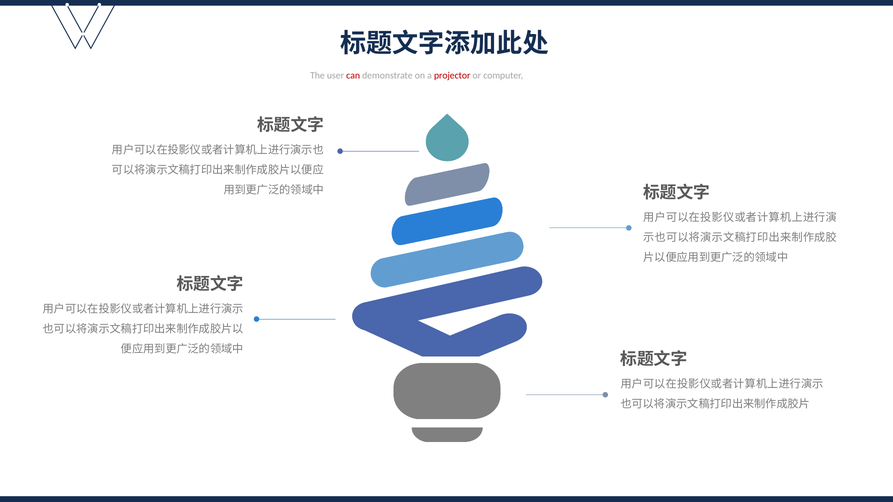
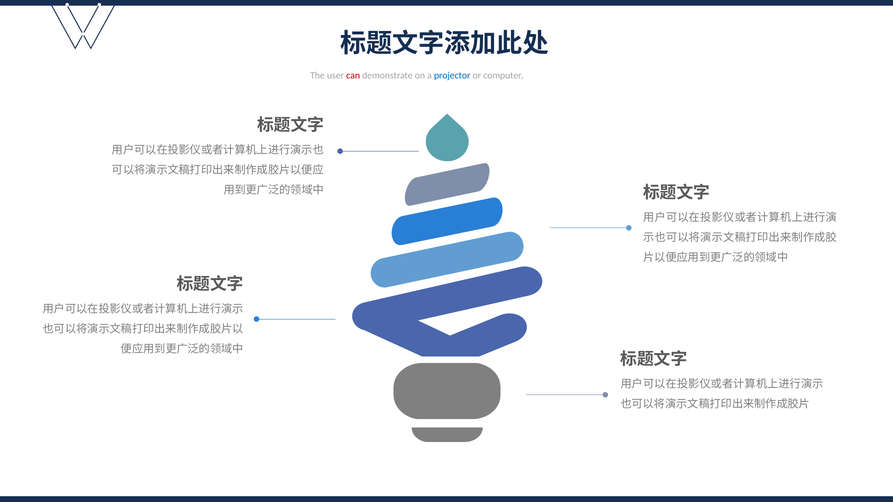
projector colour: red -> blue
